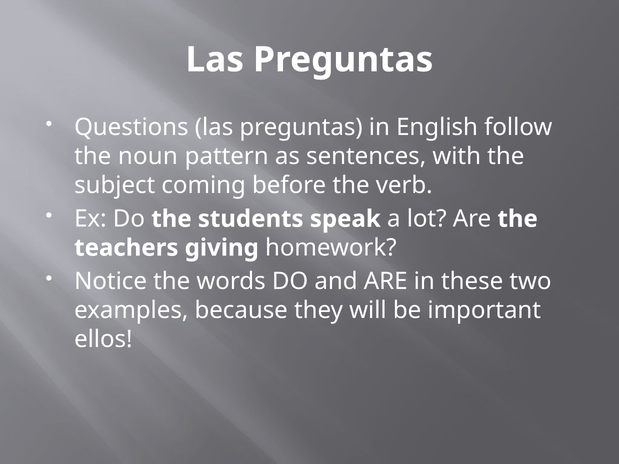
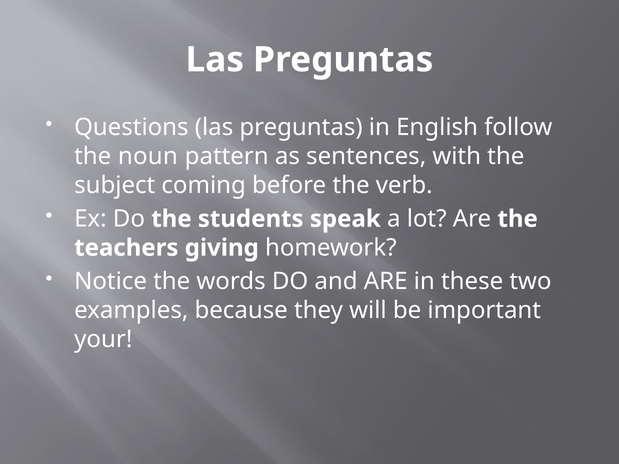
ellos: ellos -> your
